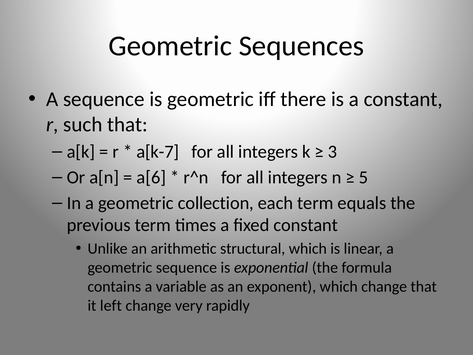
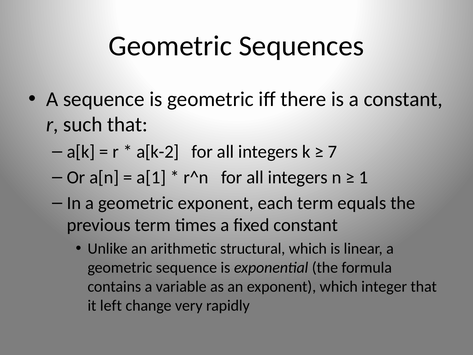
a[k-7: a[k-7 -> a[k-2
3: 3 -> 7
a[6: a[6 -> a[1
5: 5 -> 1
geometric collection: collection -> exponent
which change: change -> integer
